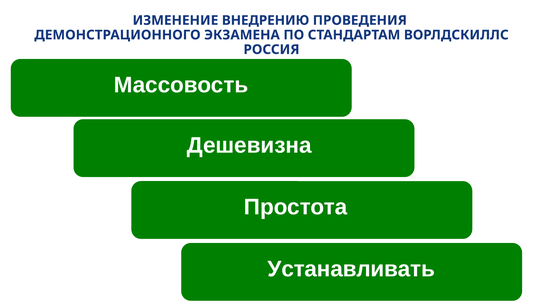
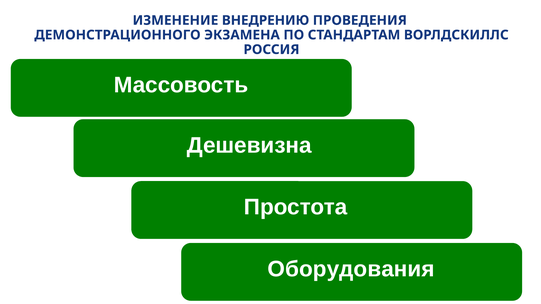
Устанавливать: Устанавливать -> Оборудования
